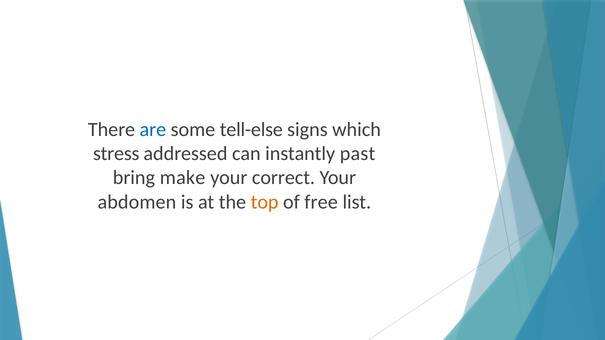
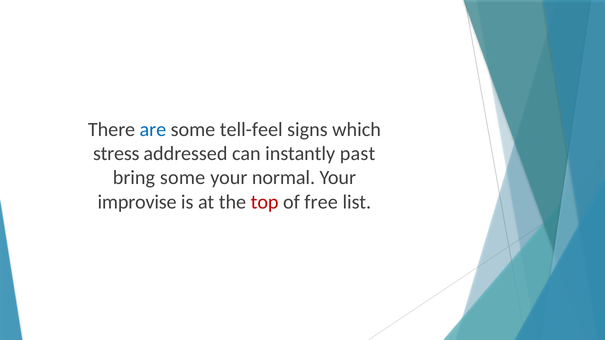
tell-else: tell-else -> tell-feel
bring make: make -> some
correct: correct -> normal
abdomen: abdomen -> improvise
top colour: orange -> red
